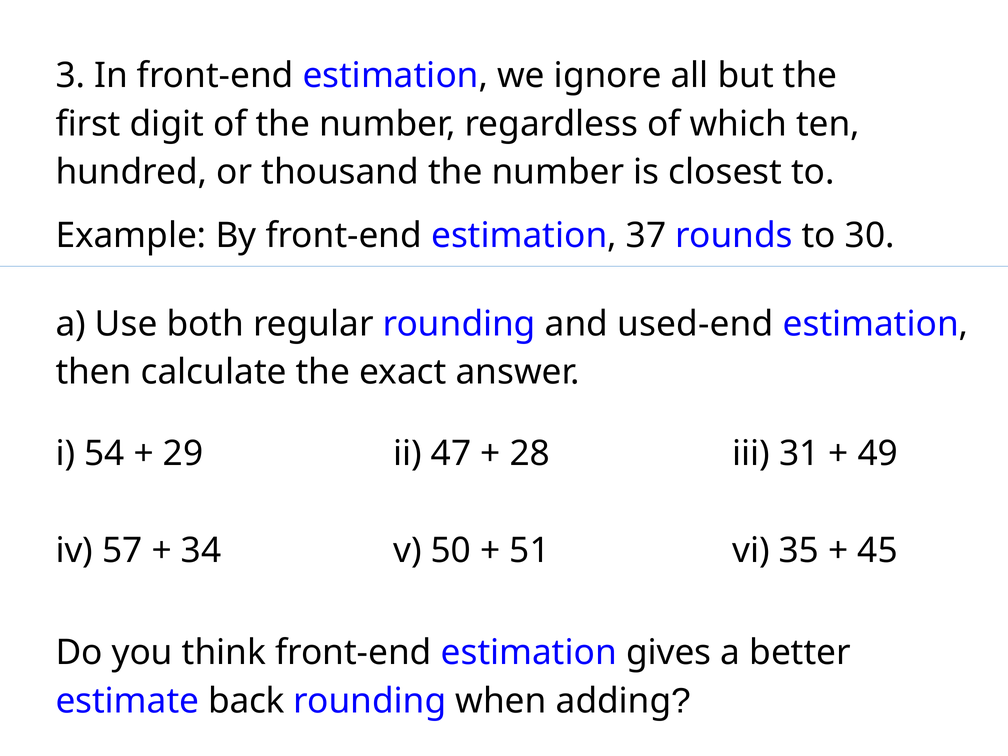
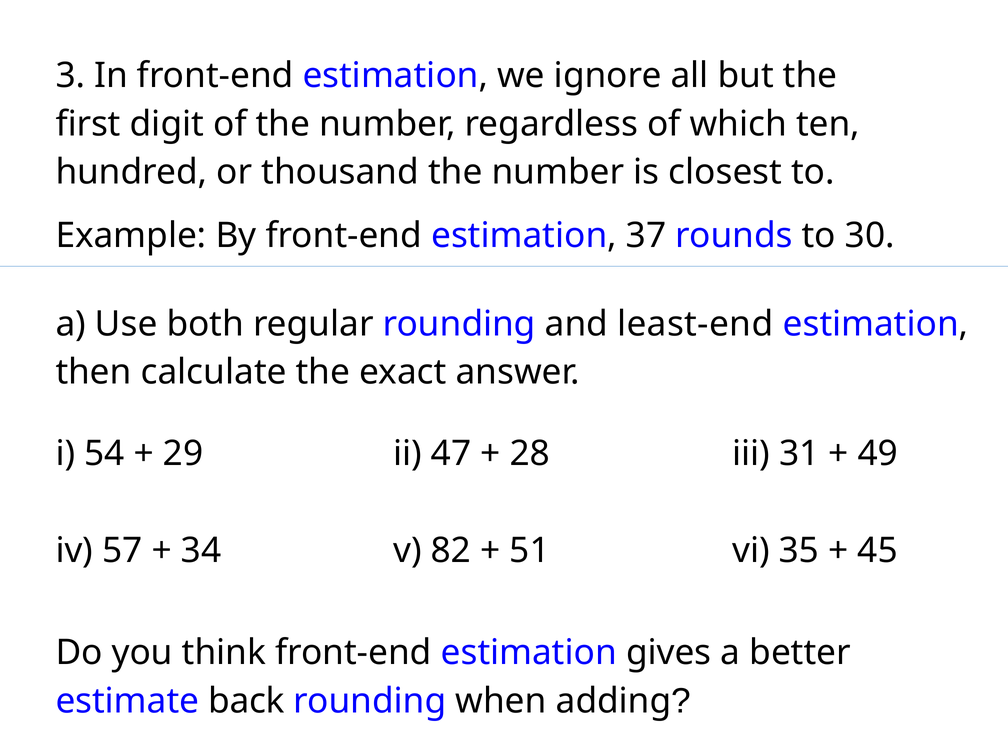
used-end: used-end -> least-end
50: 50 -> 82
